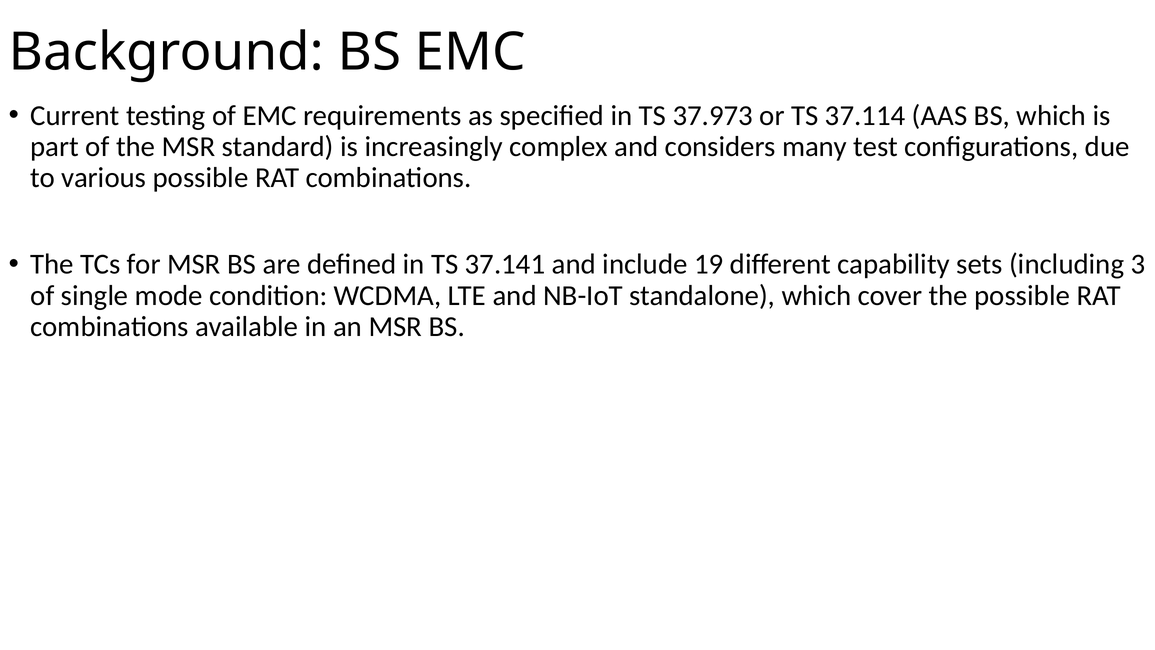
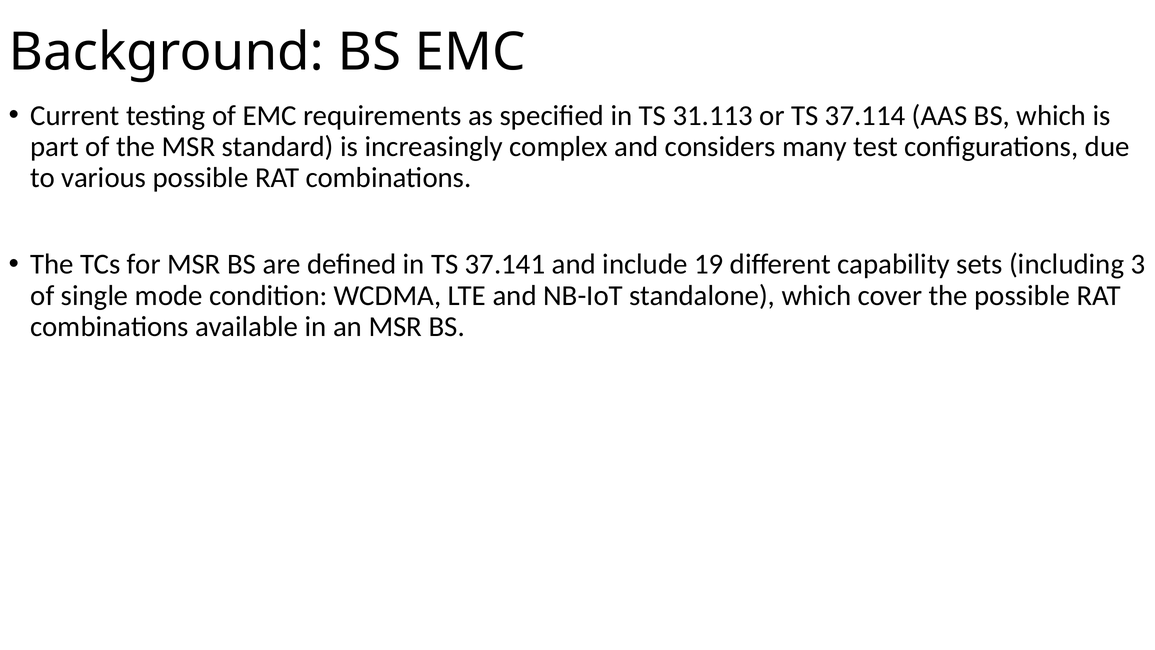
37.973: 37.973 -> 31.113
